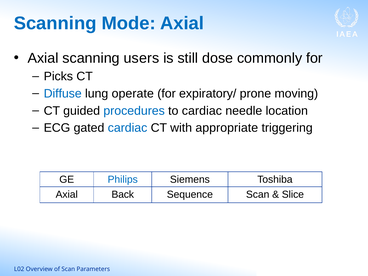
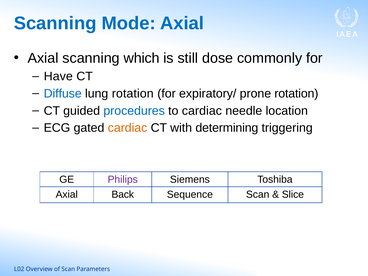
users: users -> which
Picks: Picks -> Have
lung operate: operate -> rotation
prone moving: moving -> rotation
cardiac at (128, 128) colour: blue -> orange
appropriate: appropriate -> determining
Philips colour: blue -> purple
